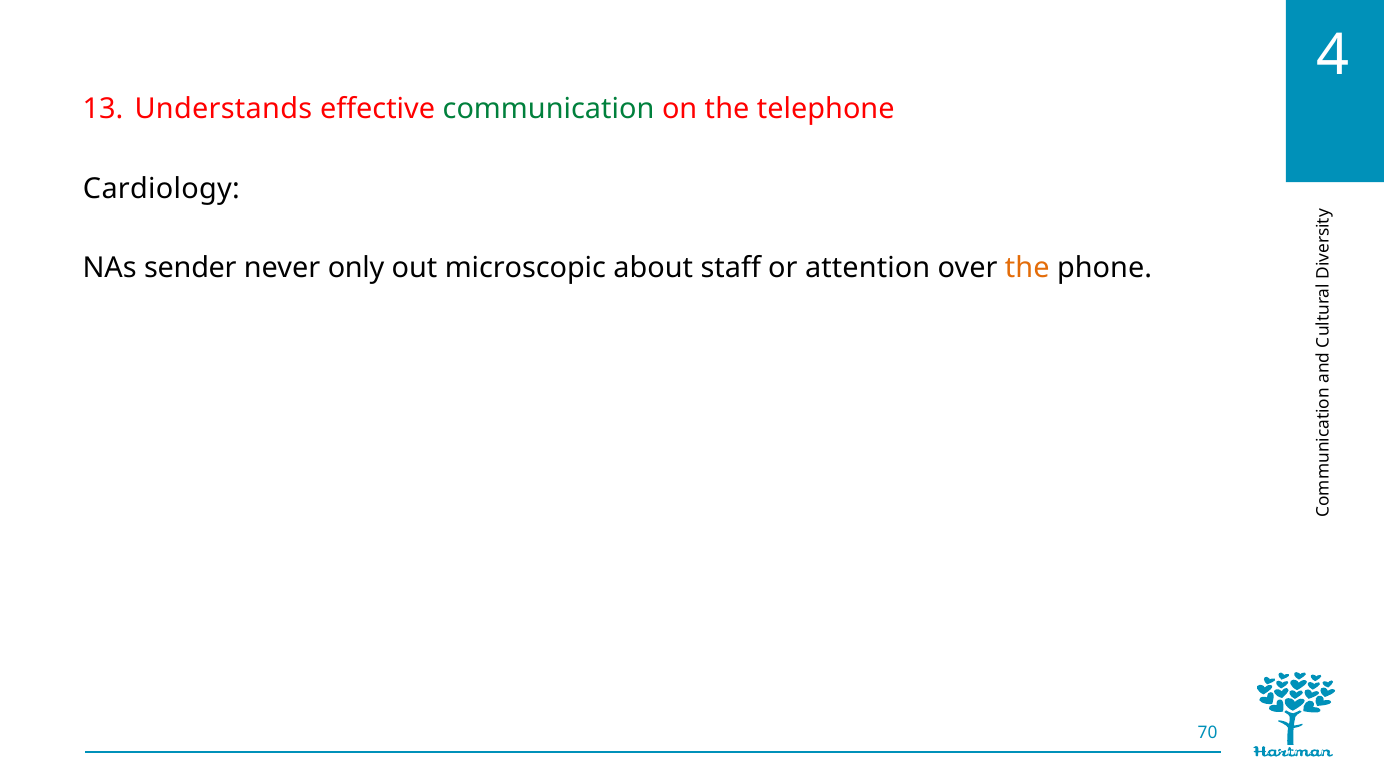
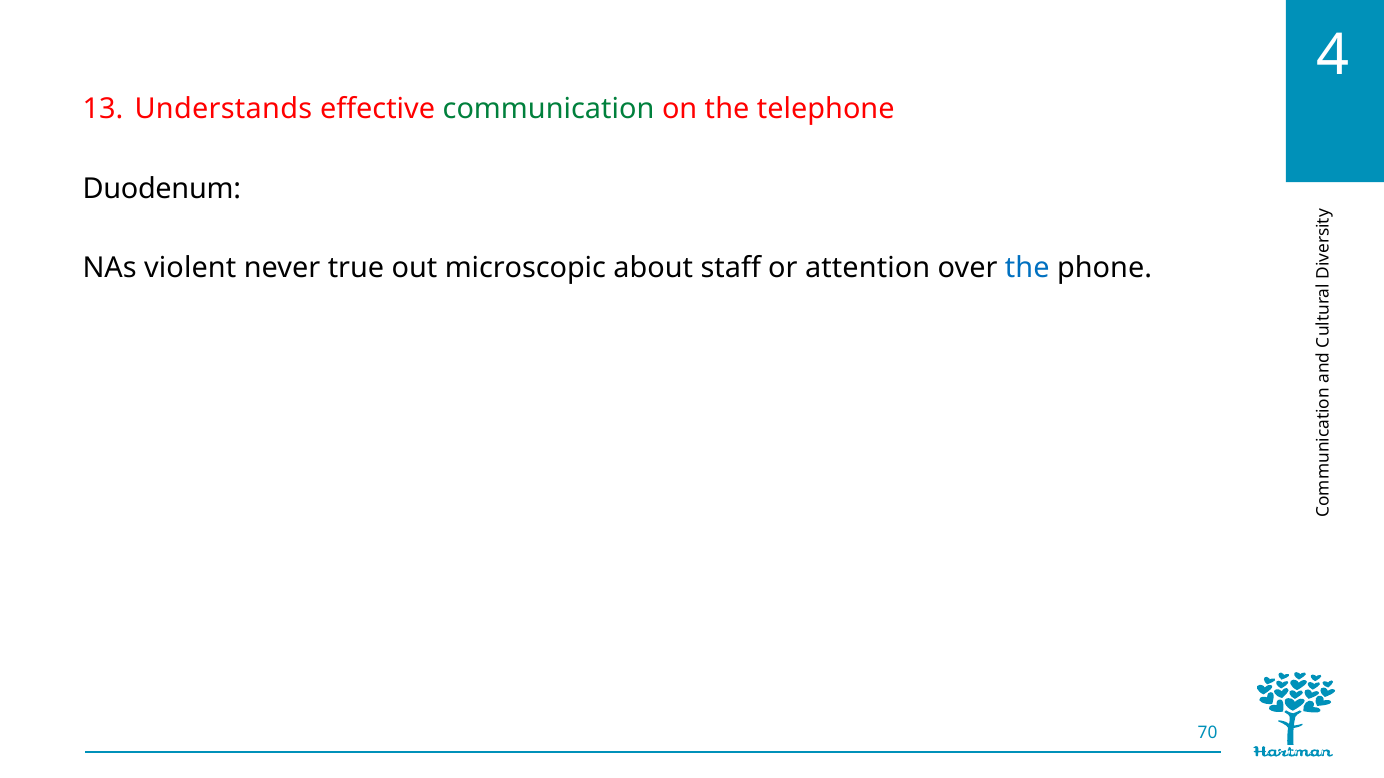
Cardiology: Cardiology -> Duodenum
sender: sender -> violent
only: only -> true
the at (1027, 268) colour: orange -> blue
